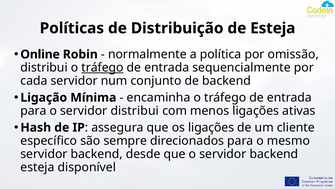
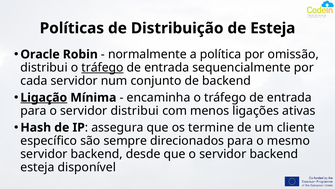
Online: Online -> Oracle
Ligação underline: none -> present
os ligações: ligações -> termine
